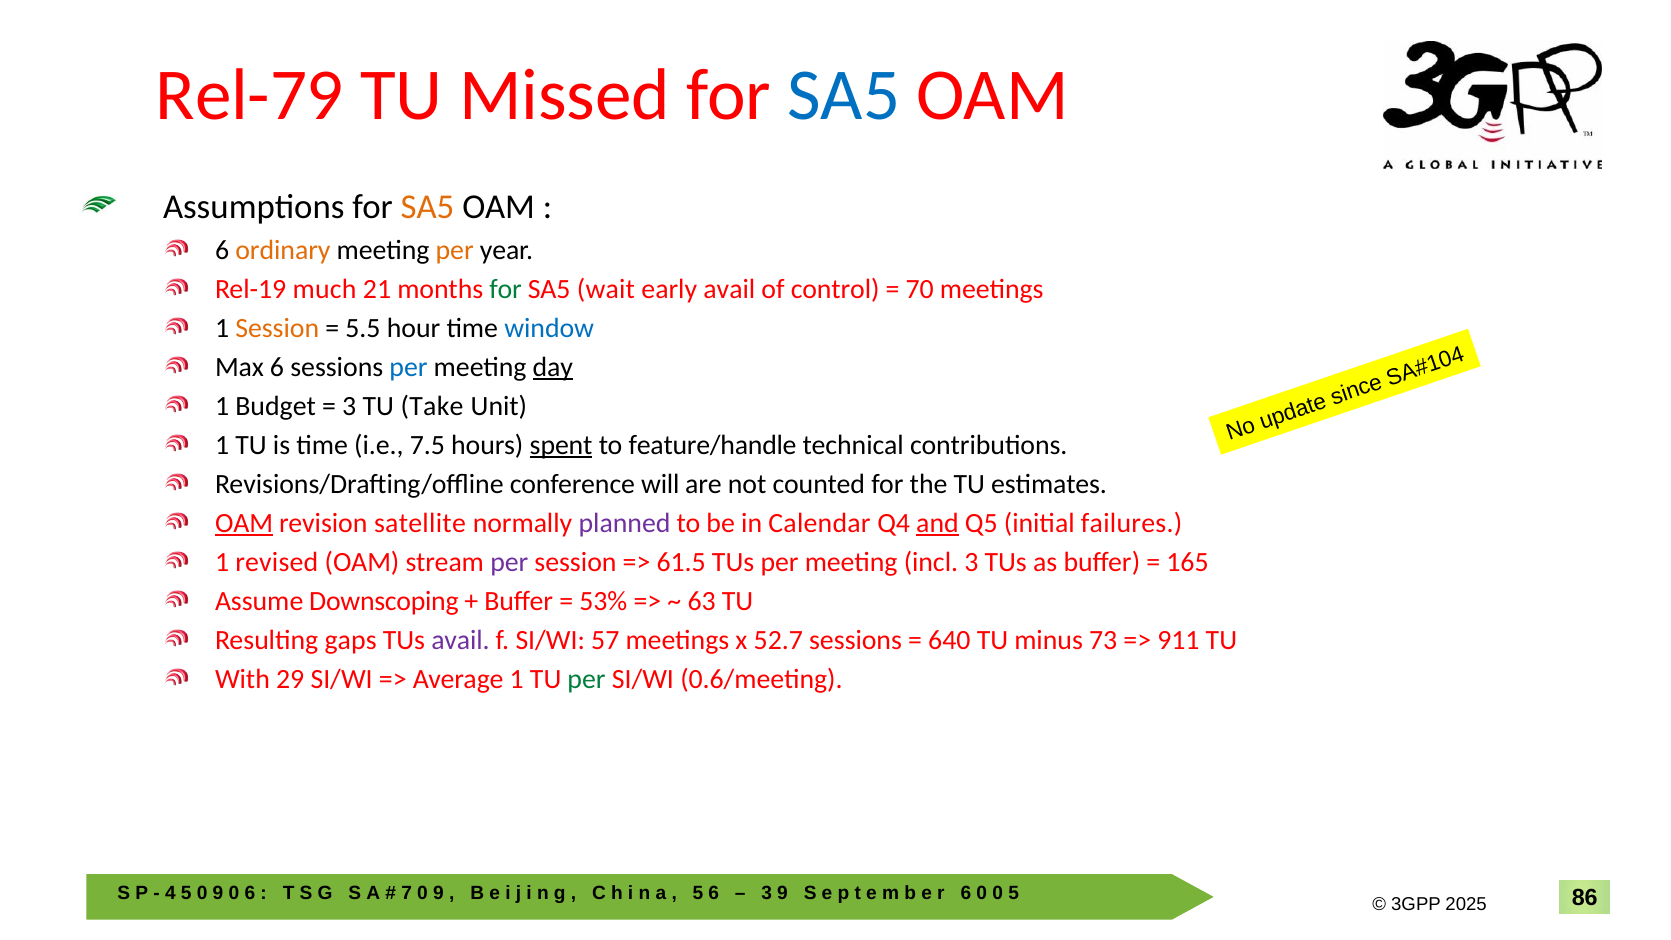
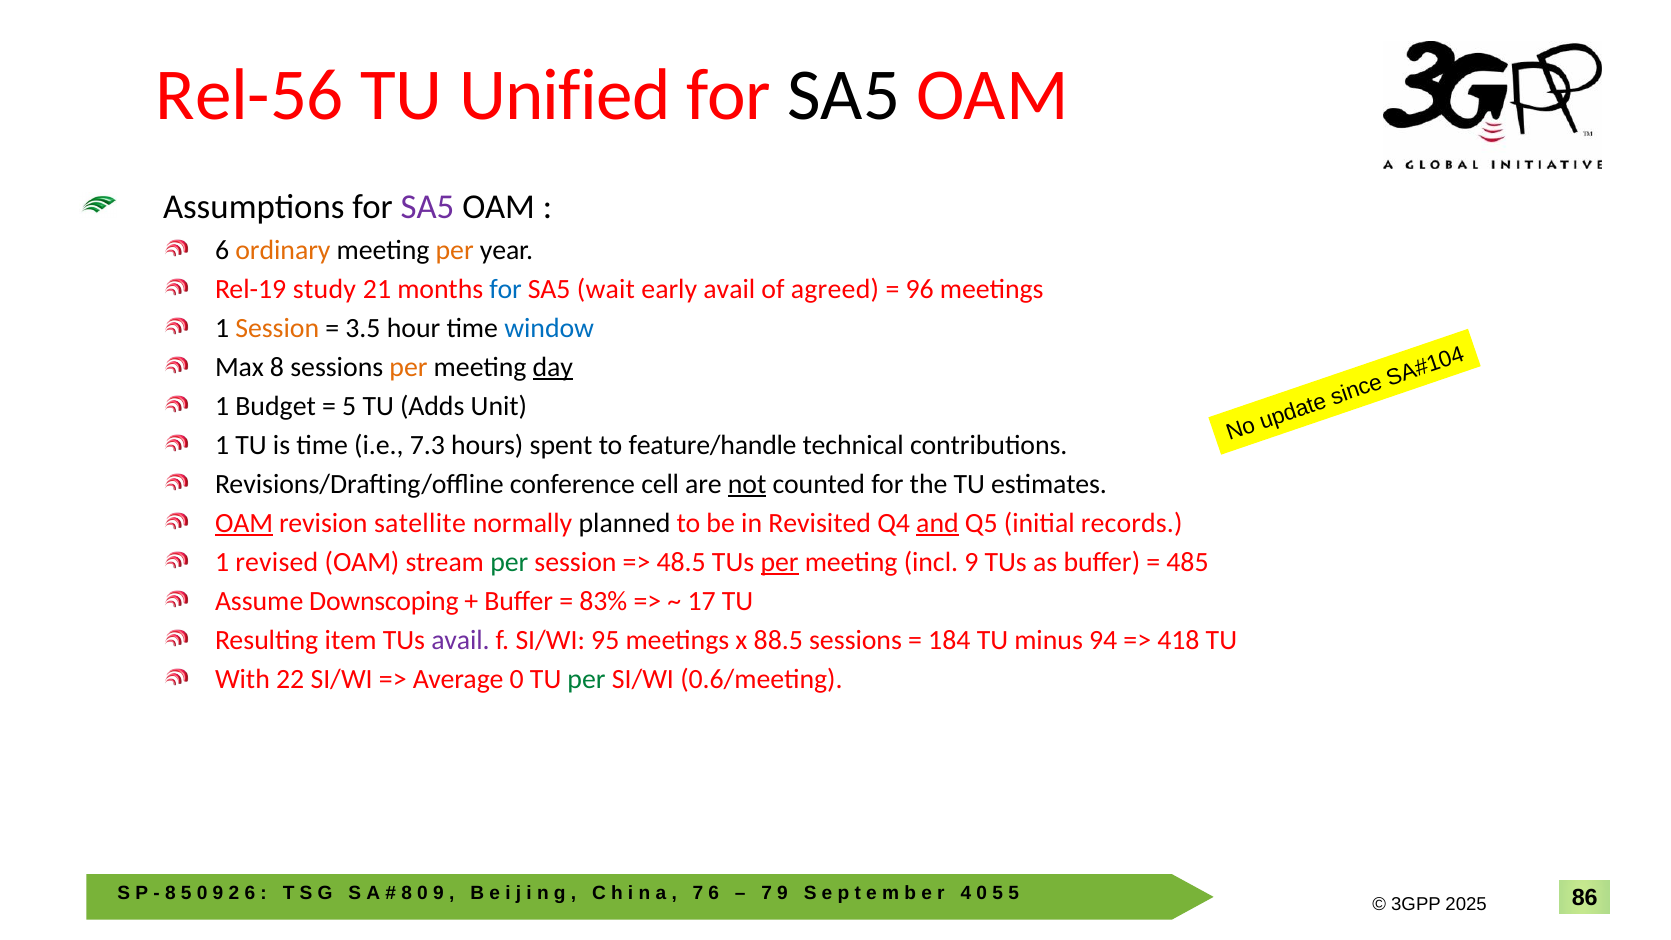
Rel-79: Rel-79 -> Rel-56
Missed: Missed -> Unified
SA5 at (844, 96) colour: blue -> black
SA5 at (428, 207) colour: orange -> purple
much: much -> study
for at (506, 289) colour: green -> blue
control: control -> agreed
70: 70 -> 96
5.5: 5.5 -> 3.5
Max 6: 6 -> 8
per at (409, 367) colour: blue -> orange
3 at (349, 406): 3 -> 5
Take: Take -> Adds
7.5: 7.5 -> 7.3
spent underline: present -> none
will: will -> cell
not underline: none -> present
planned colour: purple -> black
Calendar: Calendar -> Revisited
failures: failures -> records
per at (509, 562) colour: purple -> green
61.5: 61.5 -> 48.5
per at (780, 562) underline: none -> present
incl 3: 3 -> 9
165: 165 -> 485
53%: 53% -> 83%
63: 63 -> 17
gaps: gaps -> item
57: 57 -> 95
52.7: 52.7 -> 88.5
640: 640 -> 184
73: 73 -> 94
911: 911 -> 418
29: 29 -> 22
Average 1: 1 -> 0
4 at (170, 893): 4 -> 8
0 at (234, 893): 0 -> 2
7 at (407, 893): 7 -> 8
5 at (698, 893): 5 -> 7
3 at (767, 893): 3 -> 7
6 at (966, 893): 6 -> 4
0 at (998, 893): 0 -> 5
